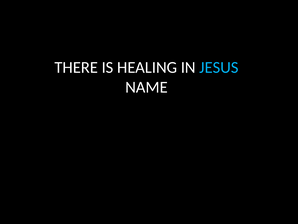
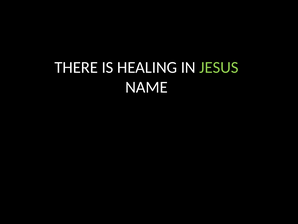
JESUS colour: light blue -> light green
